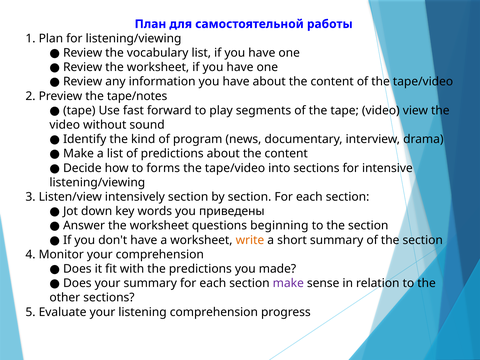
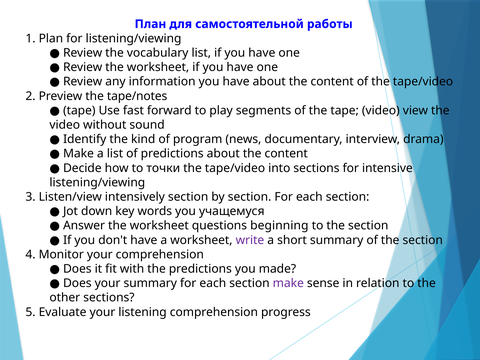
forms: forms -> точки
приведены: приведены -> учащемуся
write colour: orange -> purple
